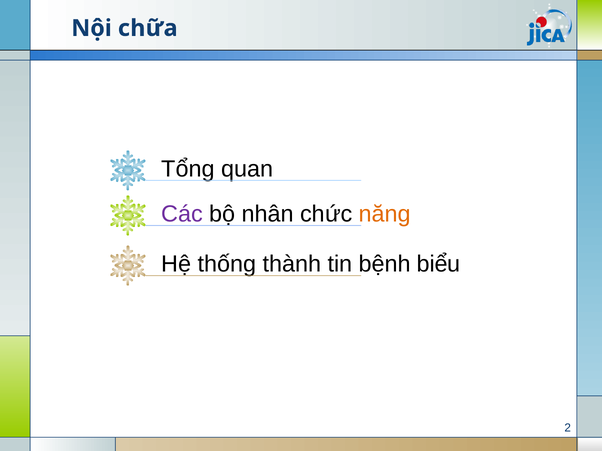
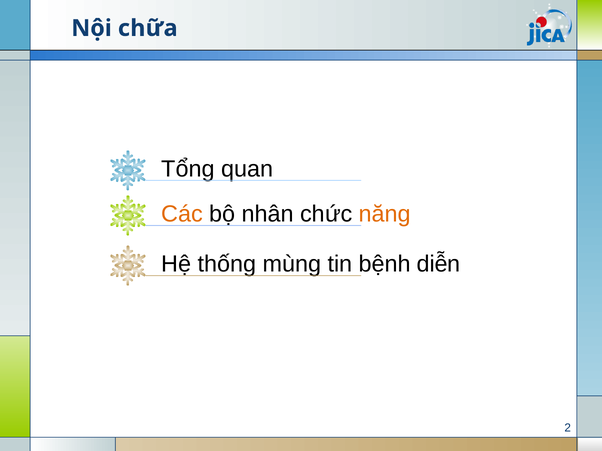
Các colour: purple -> orange
thành: thành -> mùng
biểu: biểu -> diễn
